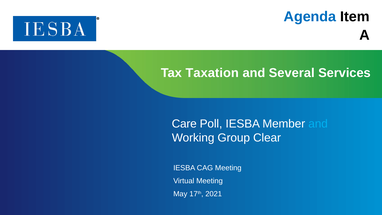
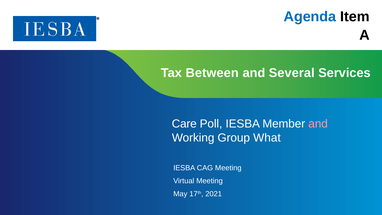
Taxation: Taxation -> Between
and at (318, 124) colour: light blue -> pink
Clear: Clear -> What
